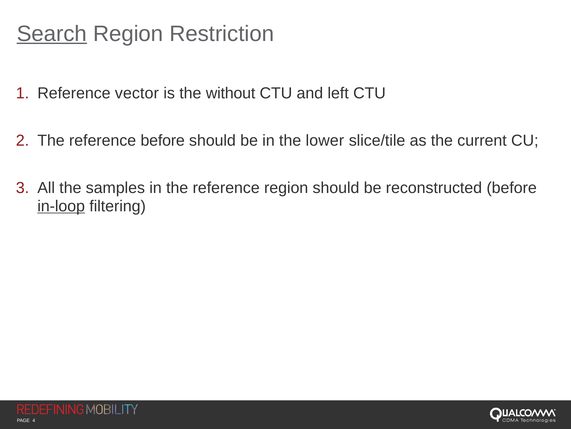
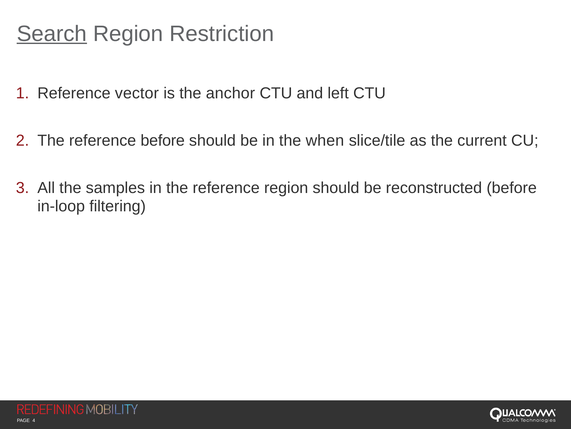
without: without -> anchor
lower: lower -> when
in-loop underline: present -> none
